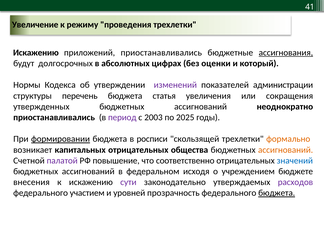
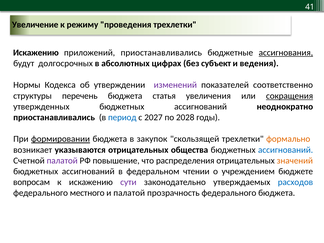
оценки: оценки -> субъект
который: который -> ведения
администрации: администрации -> соответственно
сокращения underline: none -> present
период colour: purple -> blue
2003: 2003 -> 2027
2025: 2025 -> 2028
росписи: росписи -> закупок
капитальных: капитальных -> указываются
ассигнований at (286, 150) colour: orange -> blue
соответственно: соответственно -> распределения
значений colour: blue -> orange
исходя: исходя -> чтении
внесения: внесения -> вопросам
расходов colour: purple -> blue
участием: участием -> местного
и уровней: уровней -> палатой
бюджета at (277, 193) underline: present -> none
